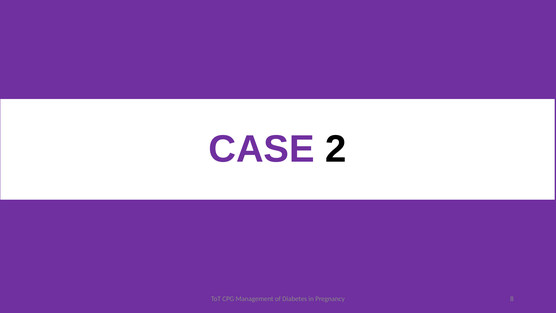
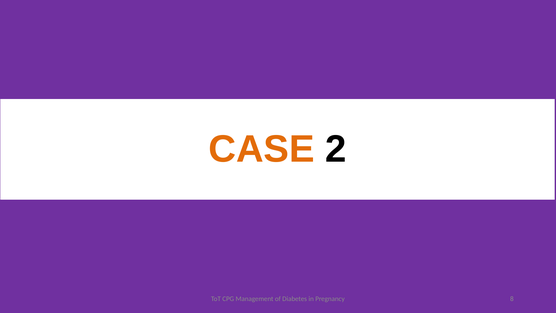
CASE colour: purple -> orange
